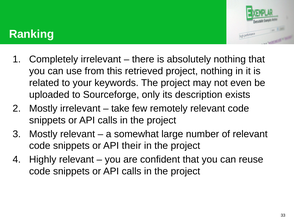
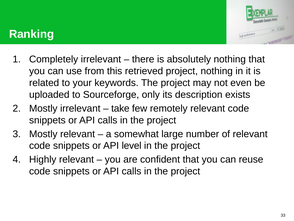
their: their -> level
